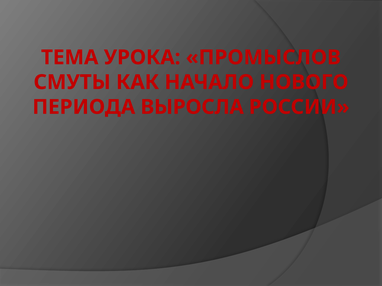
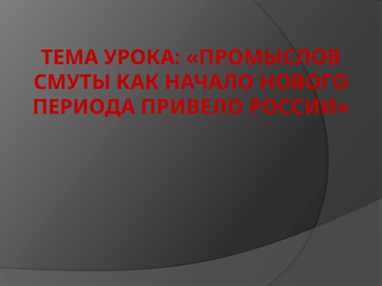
ВЫРОСЛА: ВЫРОСЛА -> ПРИВЕЛО
